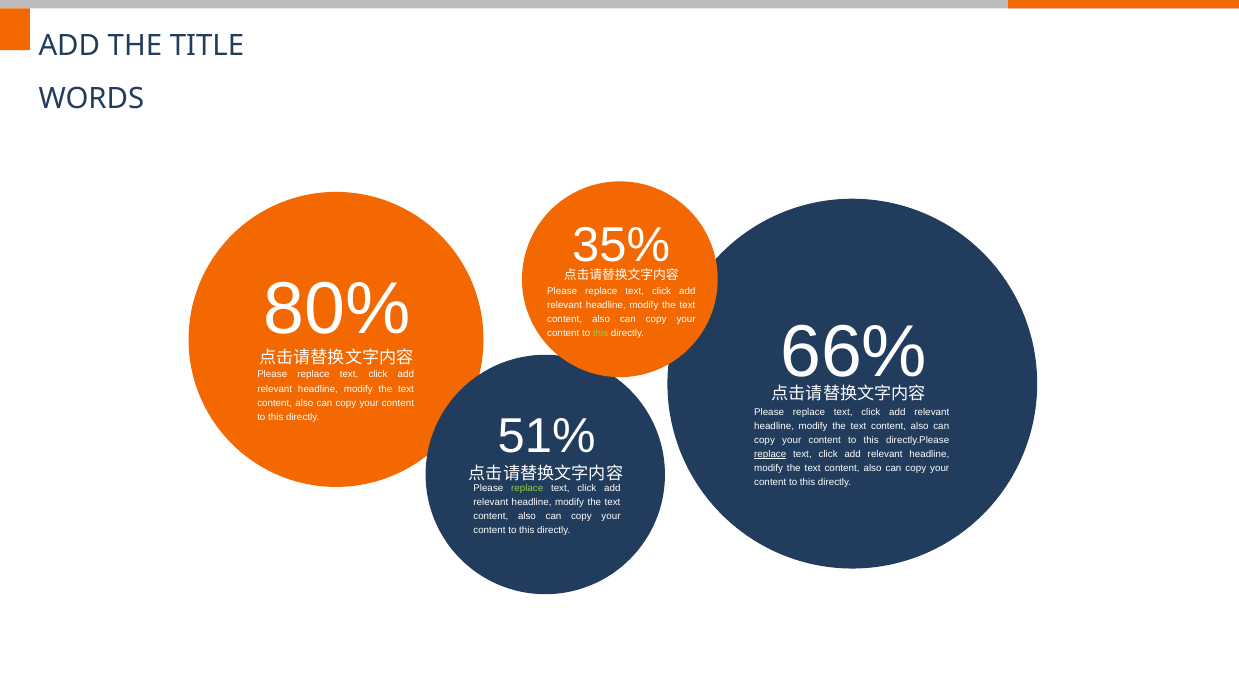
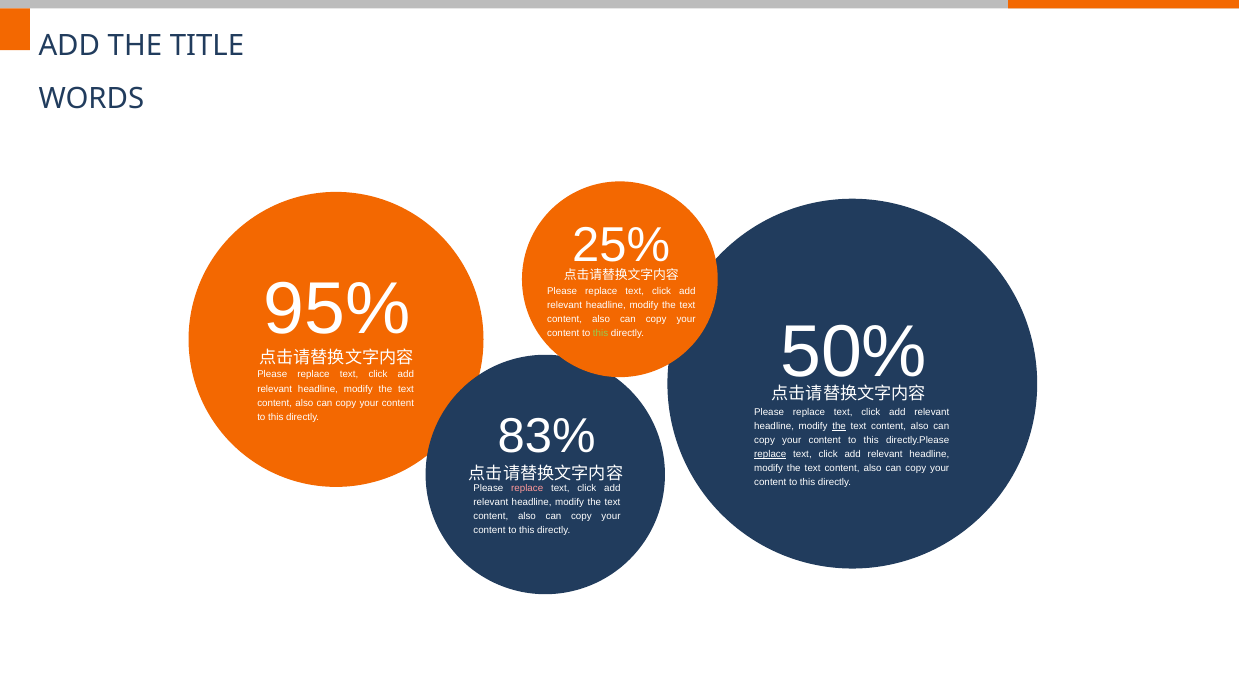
35%: 35% -> 25%
80%: 80% -> 95%
66%: 66% -> 50%
51%: 51% -> 83%
the at (839, 426) underline: none -> present
replace at (527, 488) colour: light green -> pink
